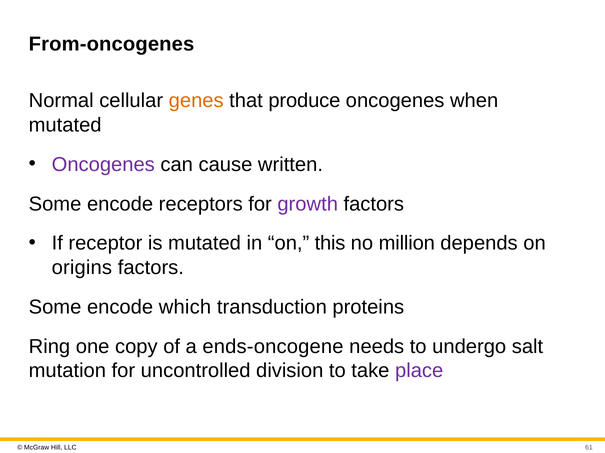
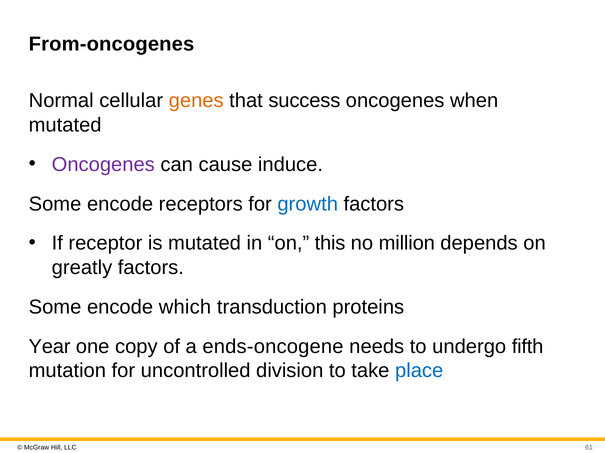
produce: produce -> success
written: written -> induce
growth colour: purple -> blue
origins: origins -> greatly
Ring: Ring -> Year
salt: salt -> fifth
place colour: purple -> blue
